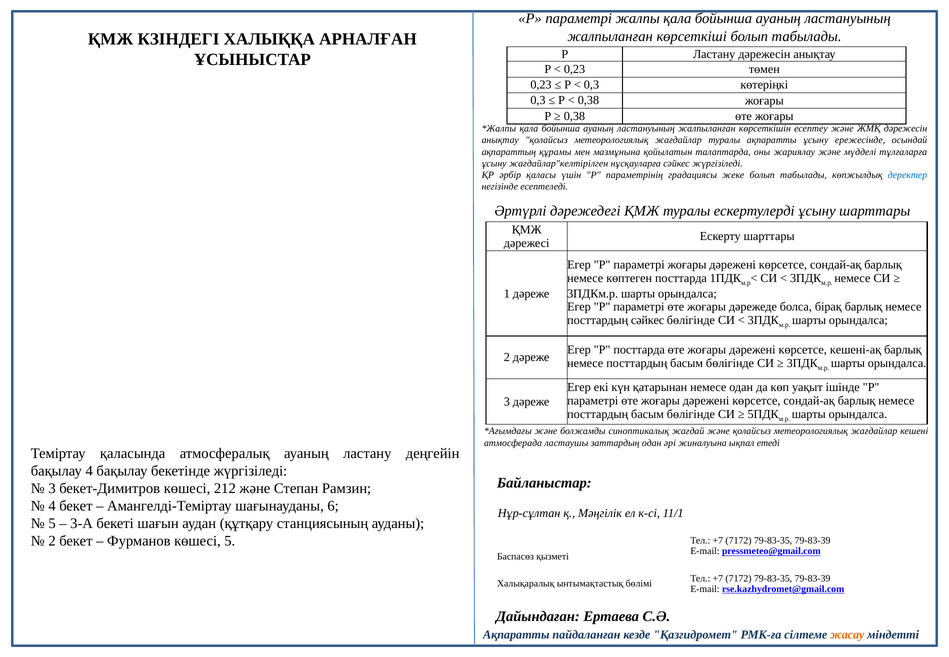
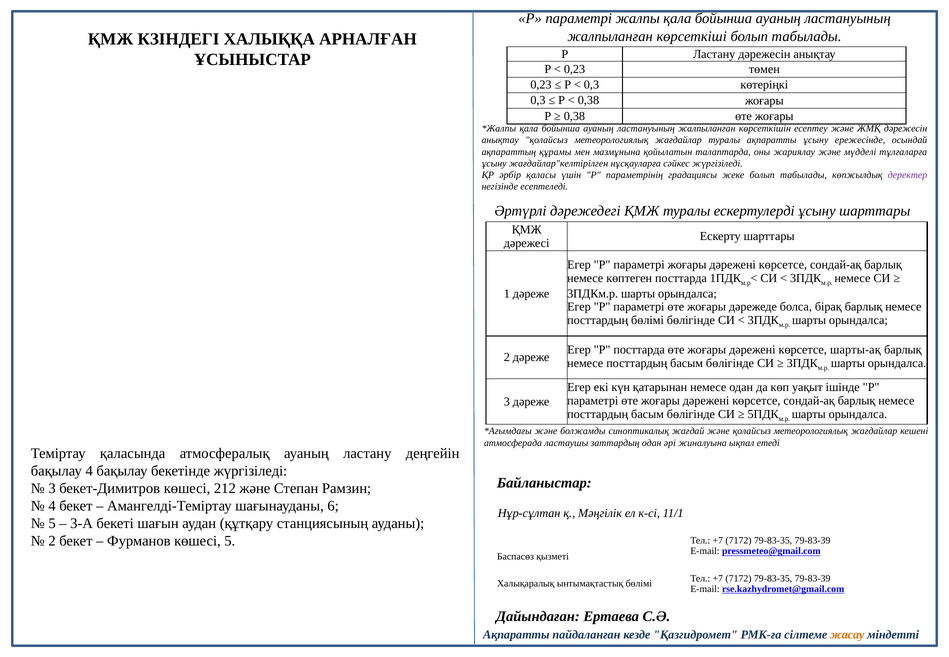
деректер colour: blue -> purple
посттардың сәйкес: сәйкес -> бөлімі
кешені-ақ: кешені-ақ -> шарты-ақ
